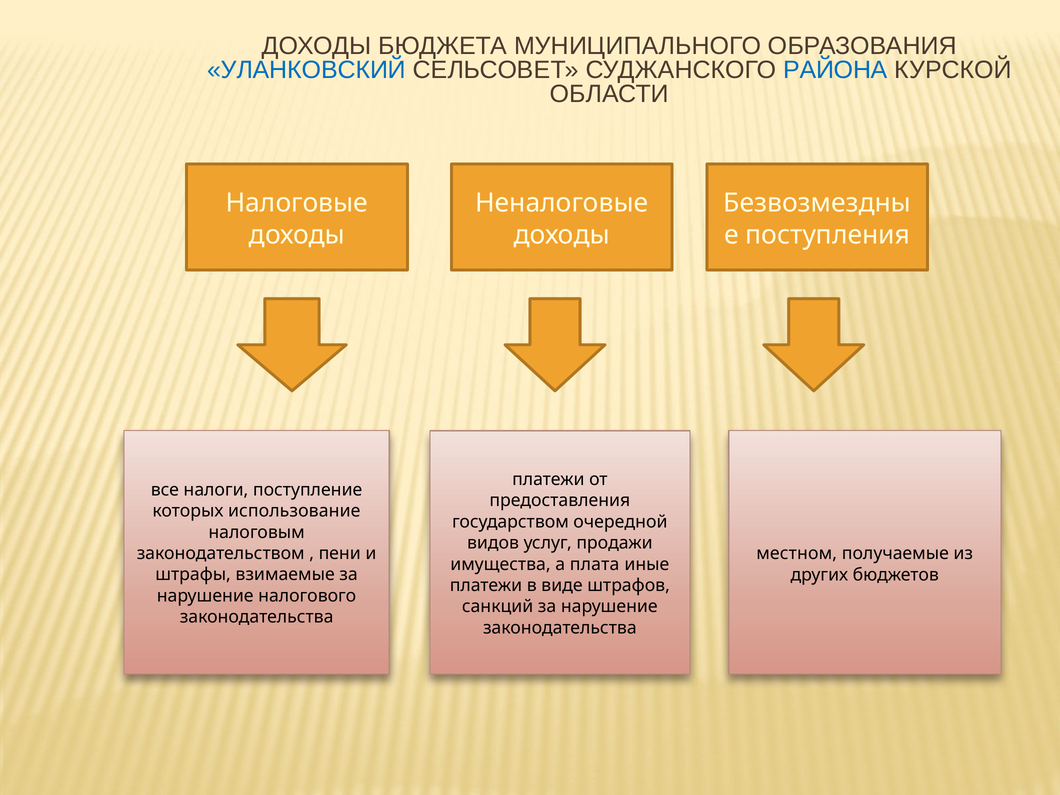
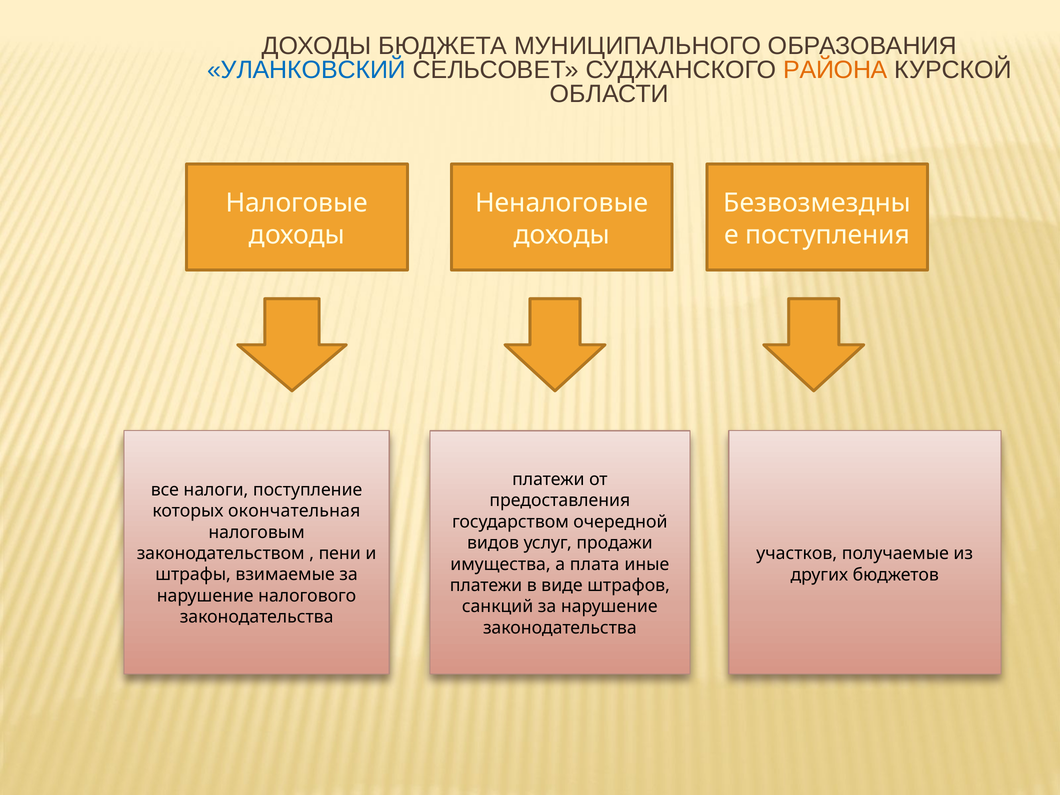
РАЙОНА colour: blue -> orange
использование: использование -> окончательная
местном: местном -> участков
